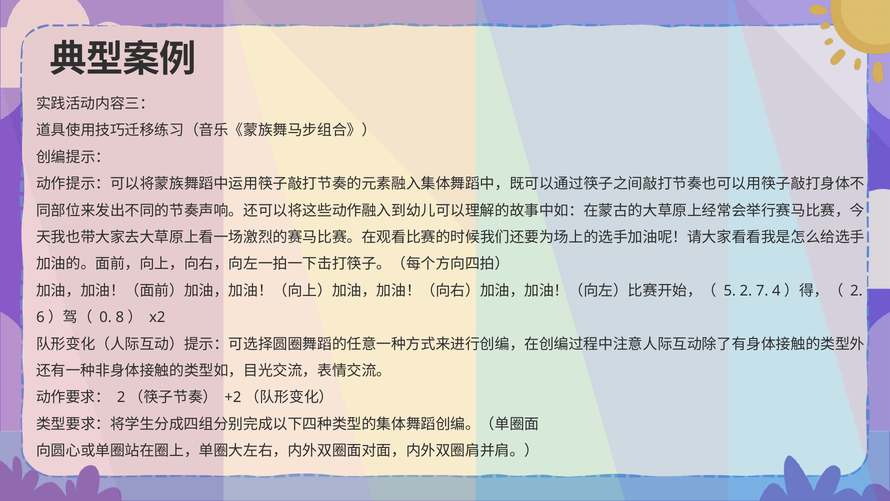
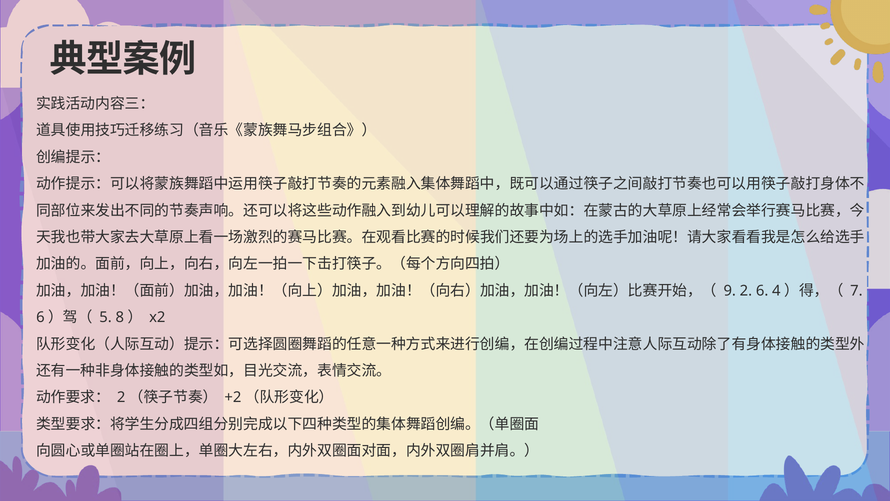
5: 5 -> 9
7: 7 -> 6
2 at (856, 291): 2 -> 7
0: 0 -> 5
